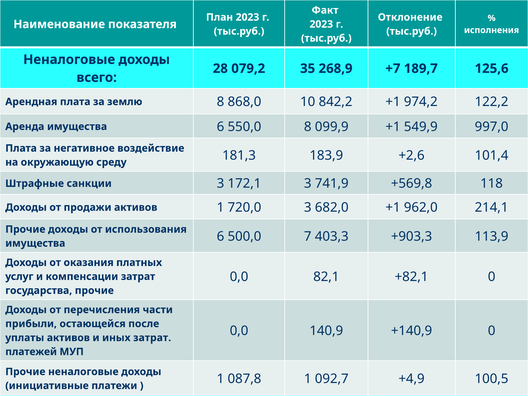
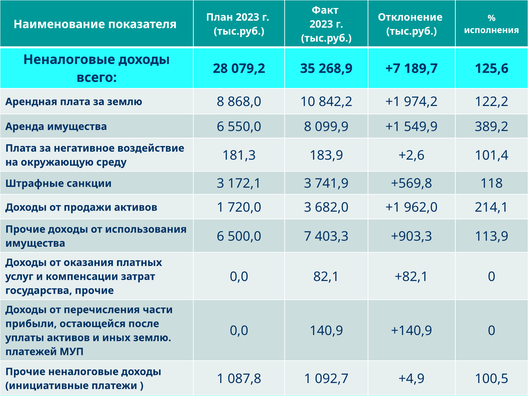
997,0: 997,0 -> 389,2
иных затрат: затрат -> землю
